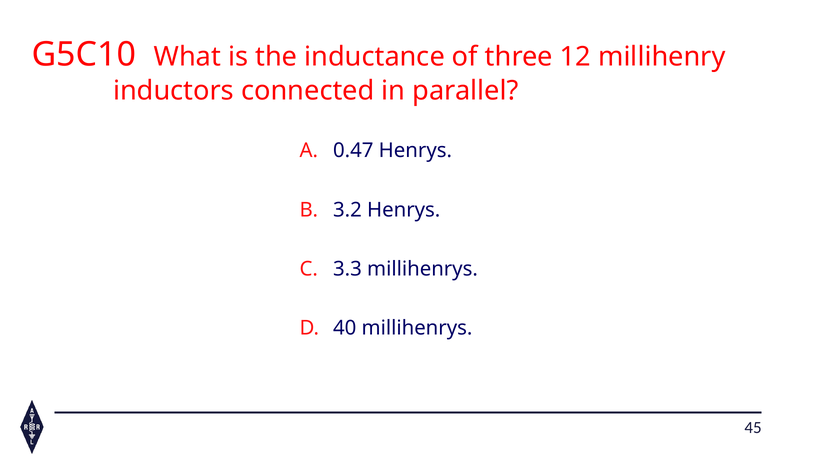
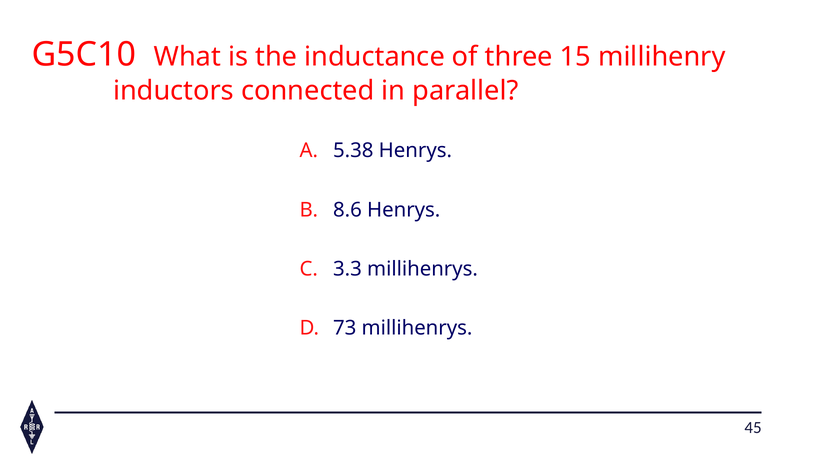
12: 12 -> 15
0.47: 0.47 -> 5.38
3.2: 3.2 -> 8.6
40: 40 -> 73
